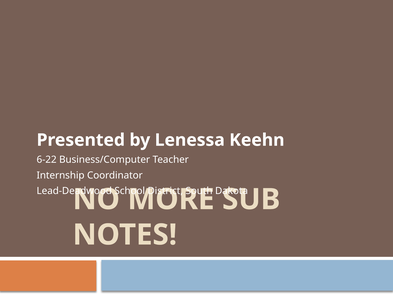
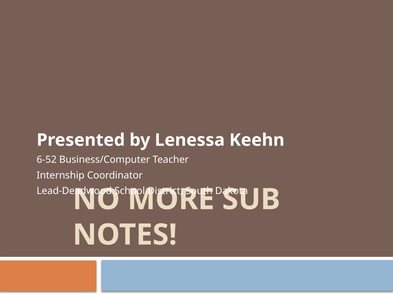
6-22: 6-22 -> 6-52
